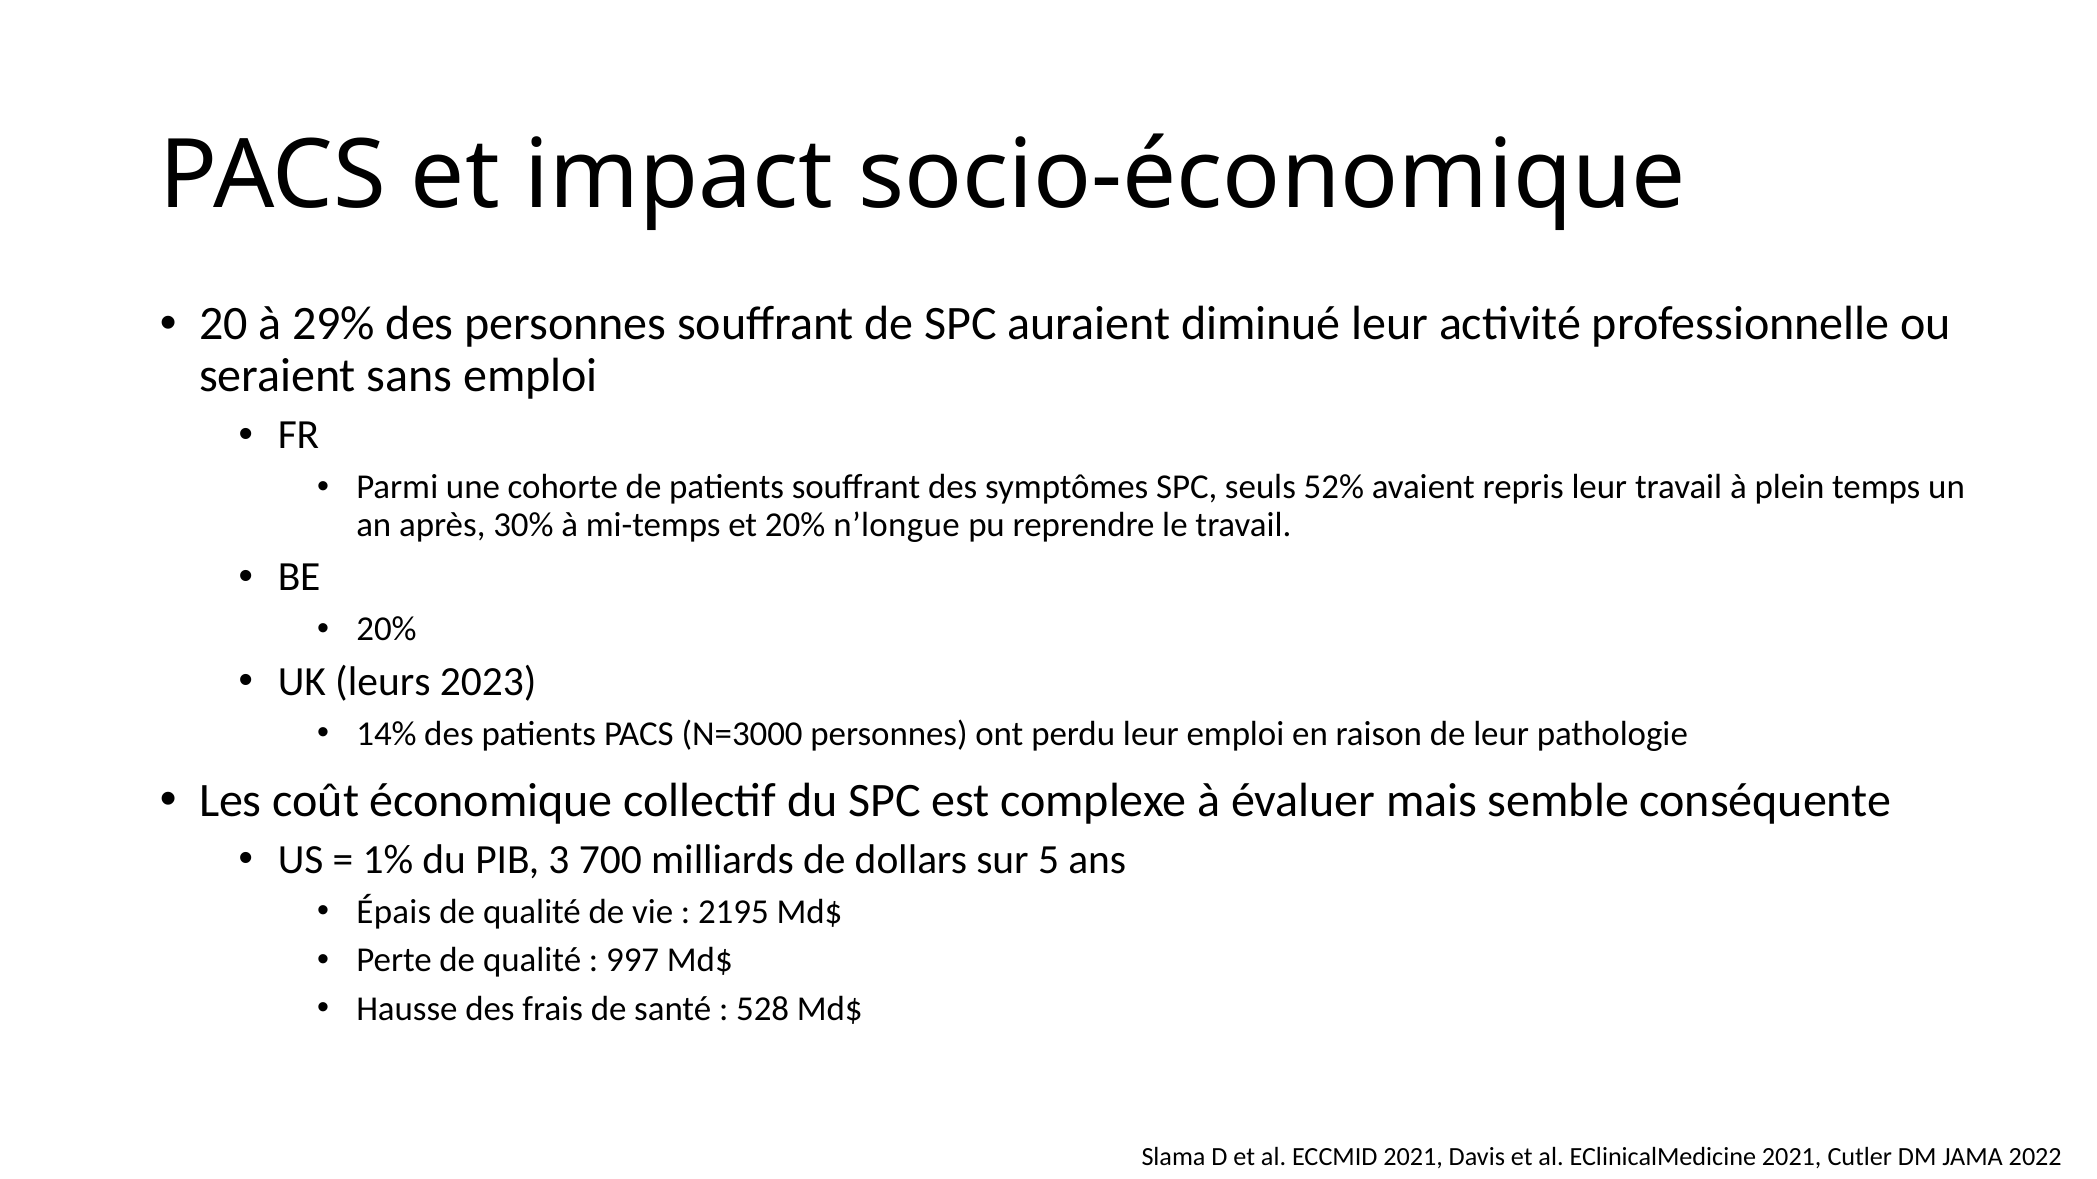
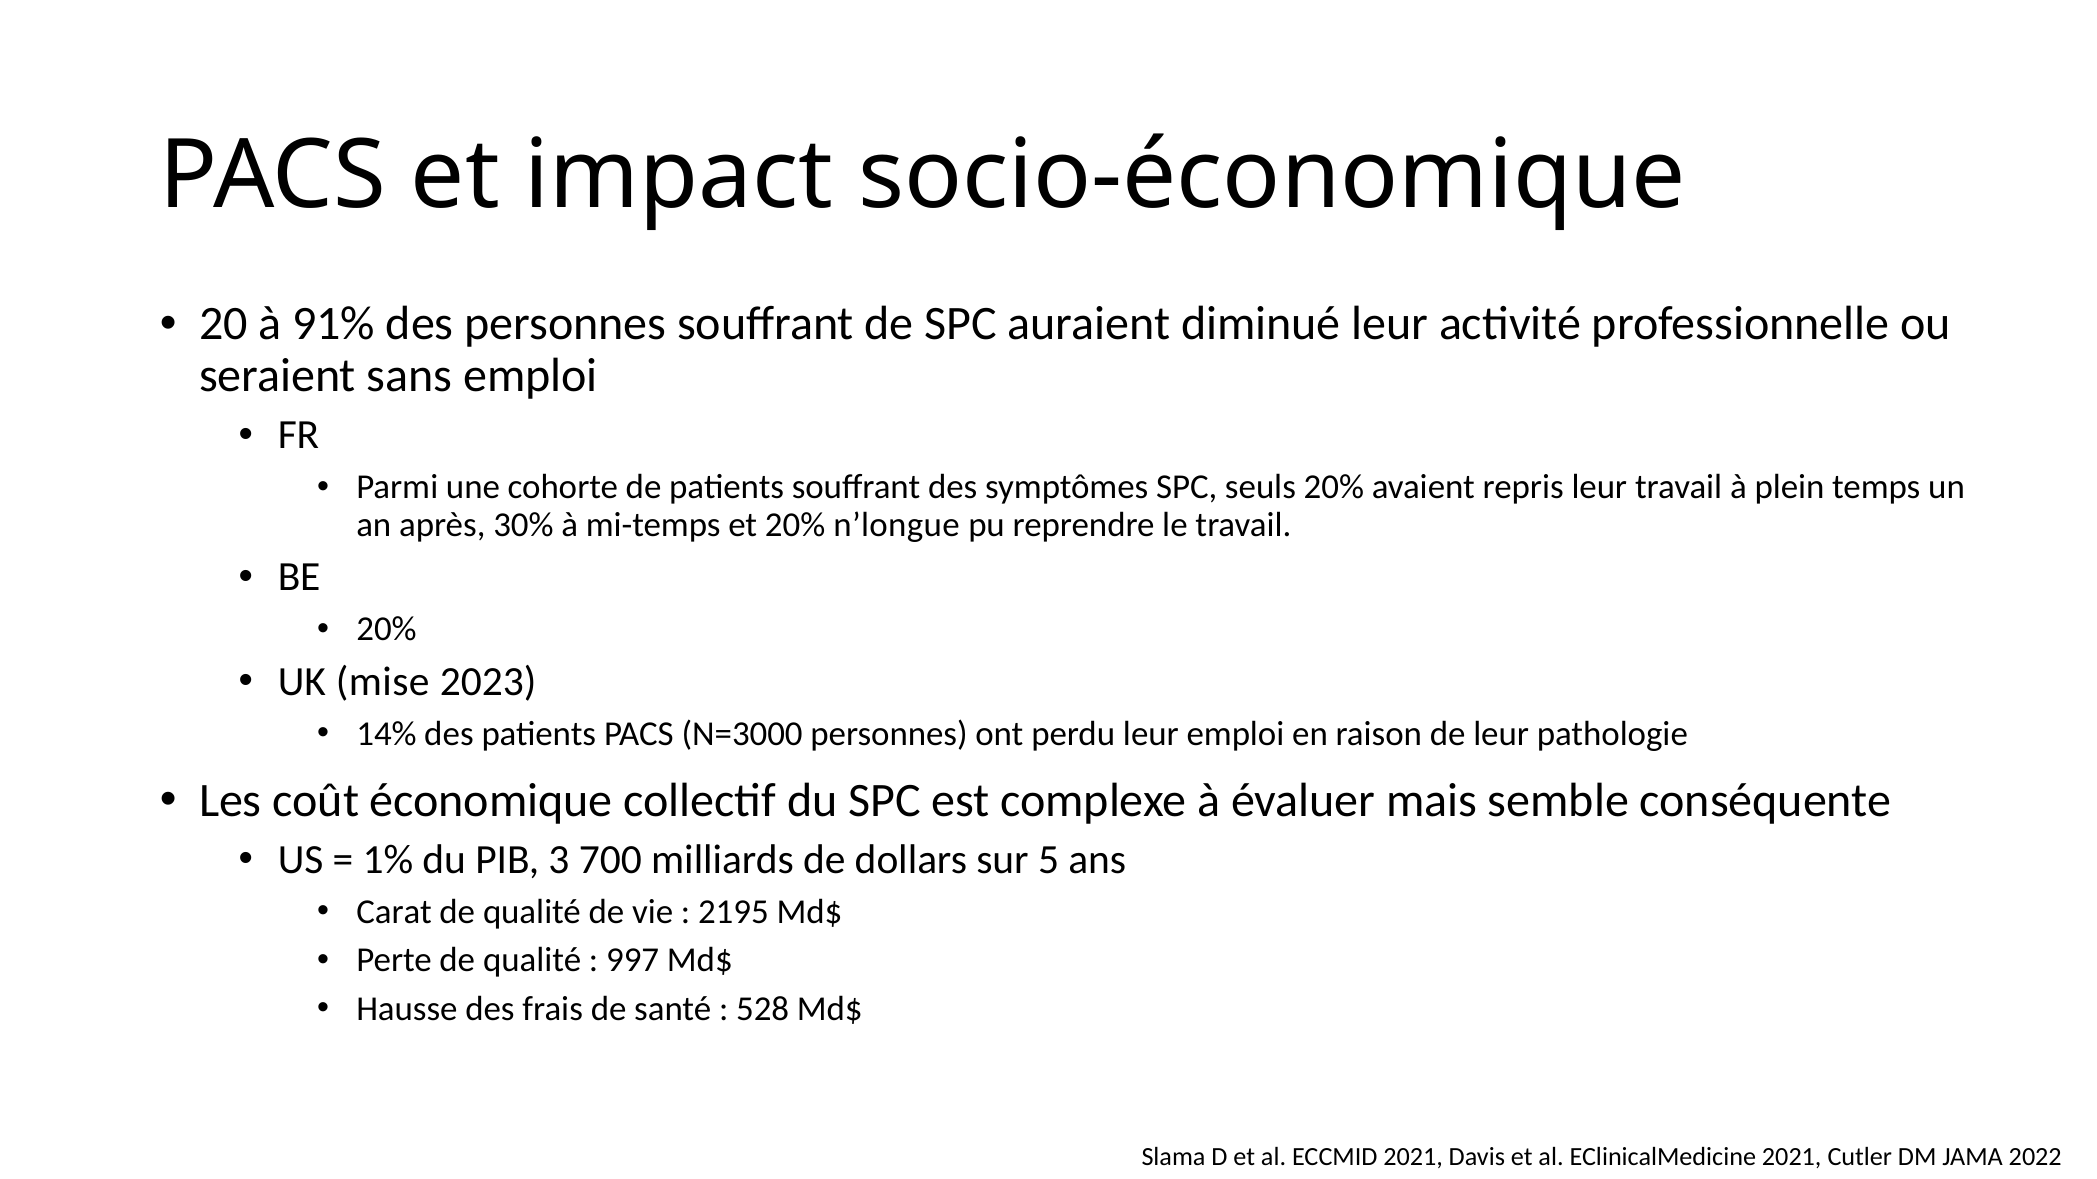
29%: 29% -> 91%
seuls 52%: 52% -> 20%
leurs: leurs -> mise
Épais: Épais -> Carat
